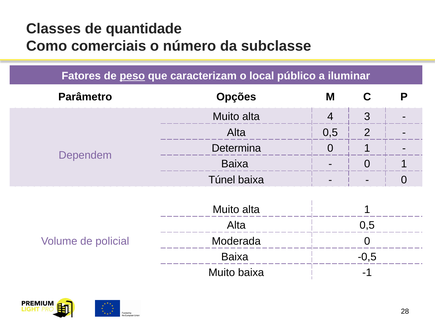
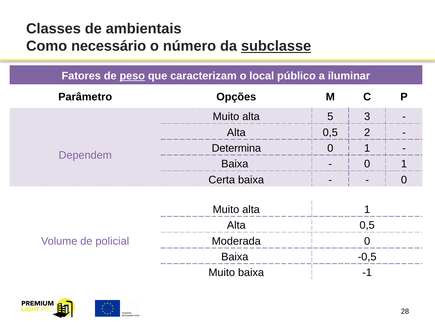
quantidade: quantidade -> ambientais
comerciais: comerciais -> necessário
subclasse underline: none -> present
4: 4 -> 5
Túnel: Túnel -> Certa
